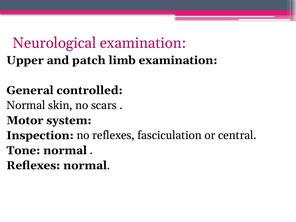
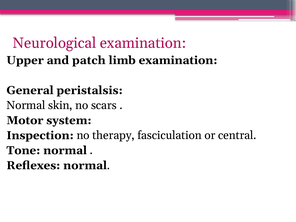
controlled: controlled -> peristalsis
no reflexes: reflexes -> therapy
